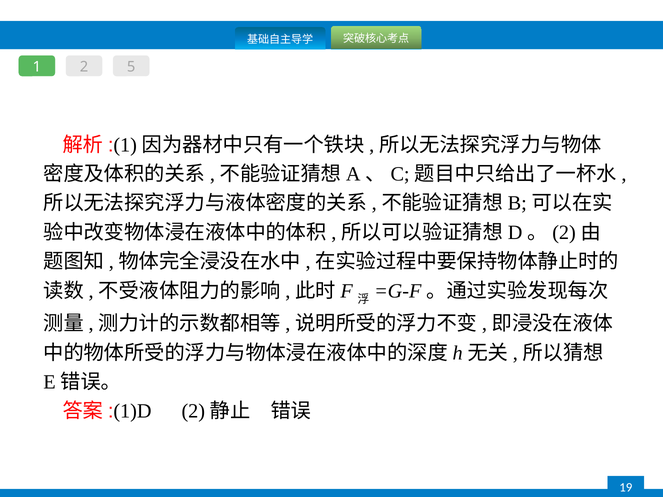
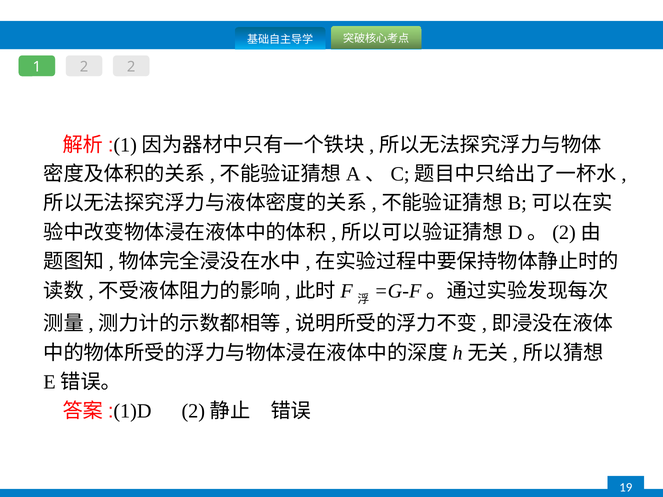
2 5: 5 -> 2
